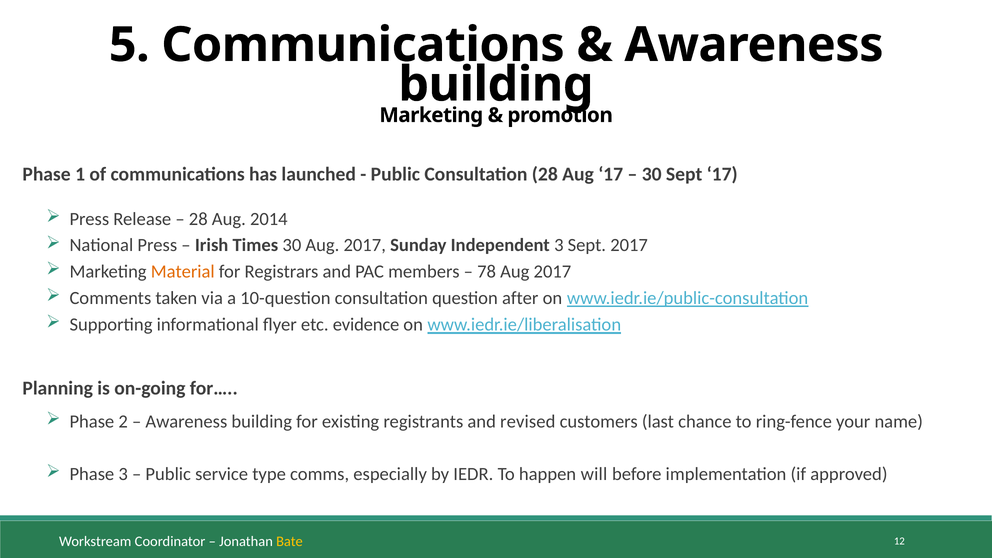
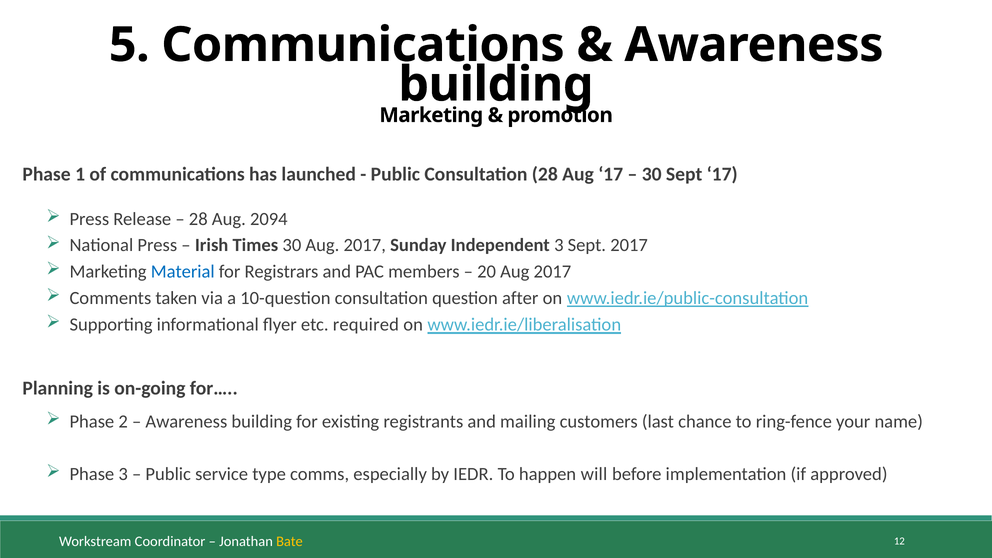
2014: 2014 -> 2094
Material colour: orange -> blue
78: 78 -> 20
evidence: evidence -> required
revised: revised -> mailing
